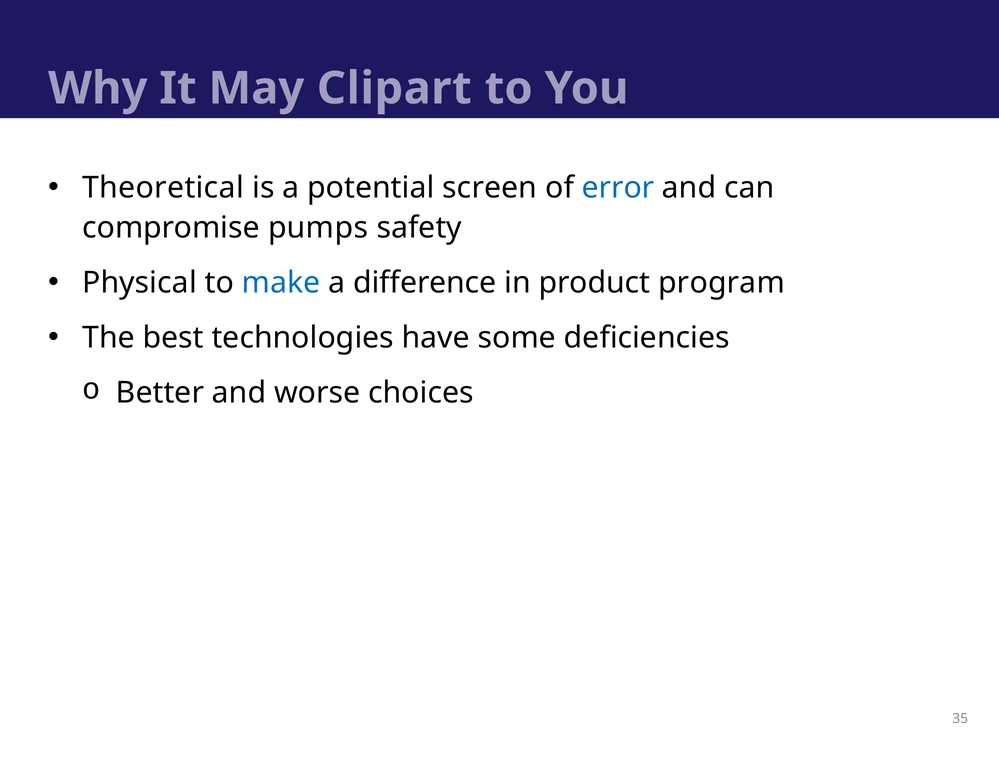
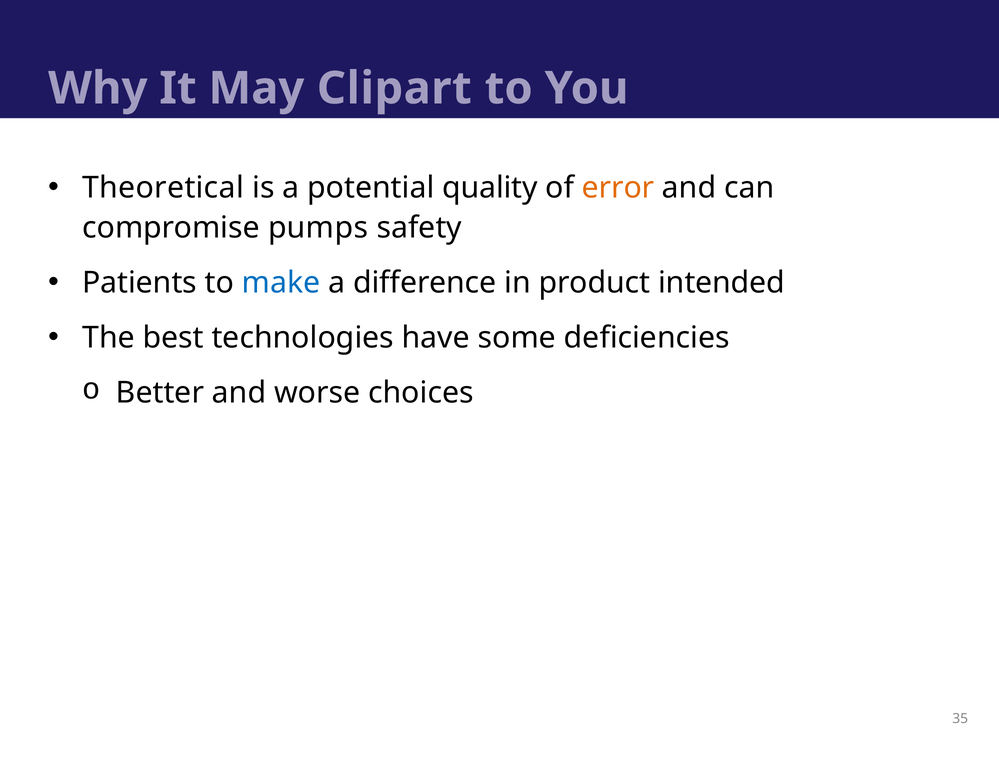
screen: screen -> quality
error colour: blue -> orange
Physical: Physical -> Patients
program: program -> intended
